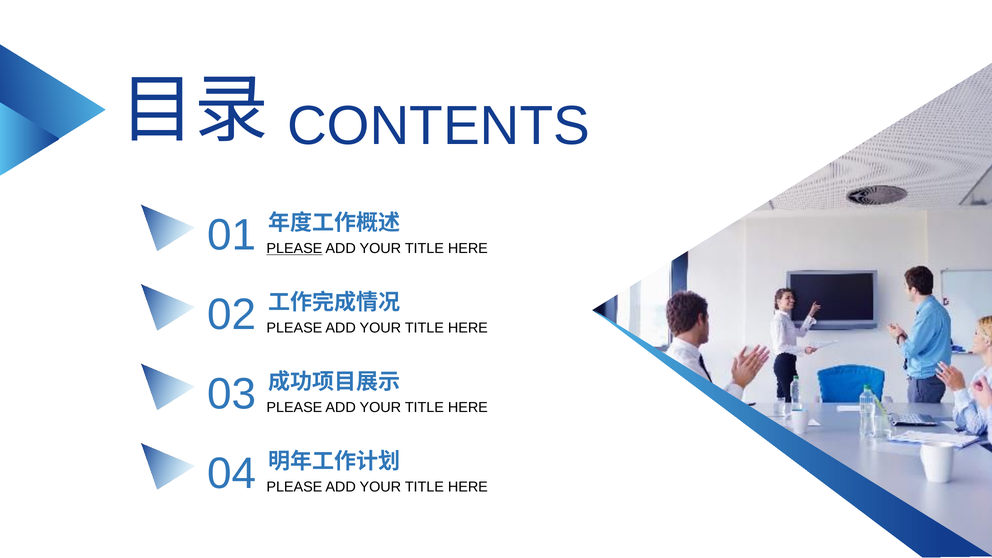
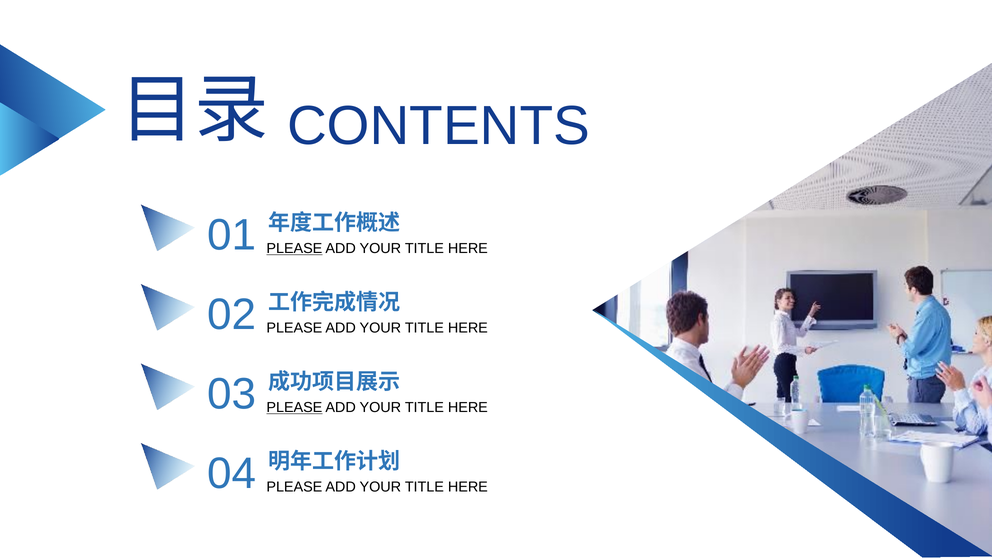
PLEASE at (294, 408) underline: none -> present
